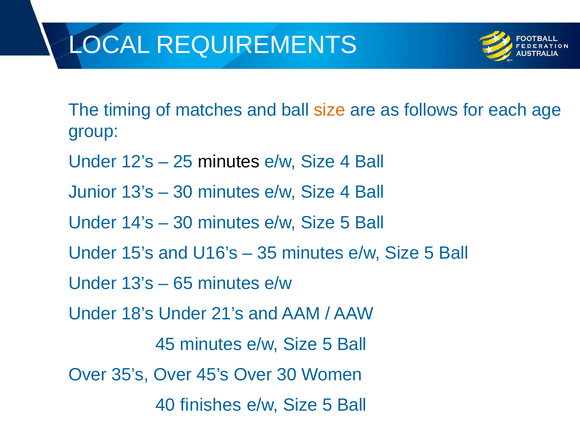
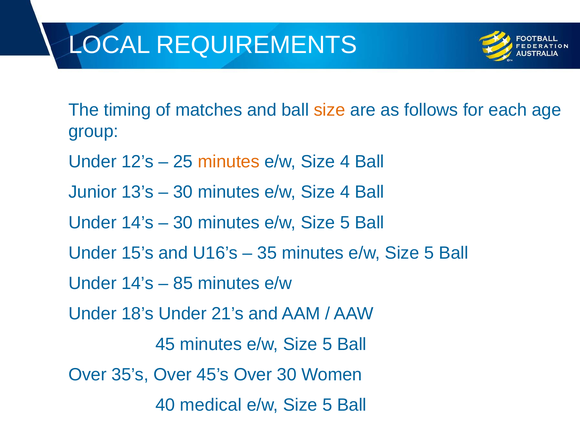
minutes at (229, 162) colour: black -> orange
13’s at (138, 283): 13’s -> 14’s
65: 65 -> 85
finishes: finishes -> medical
